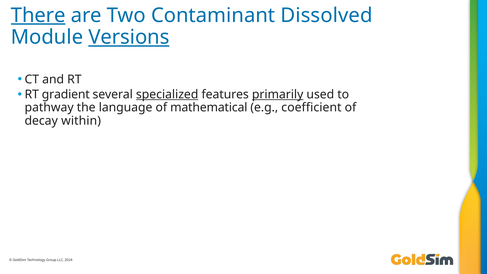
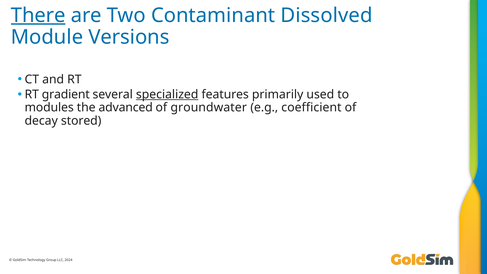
Versions underline: present -> none
primarily underline: present -> none
pathway: pathway -> modules
language: language -> advanced
mathematical: mathematical -> groundwater
within: within -> stored
